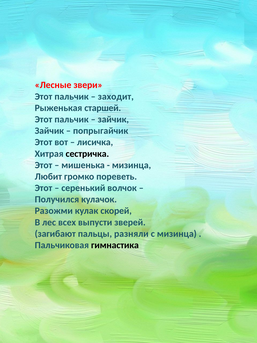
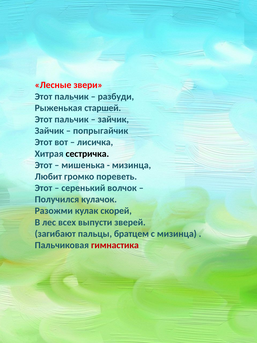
заходит: заходит -> разбуди
разняли: разняли -> братцем
гимнастика colour: black -> red
